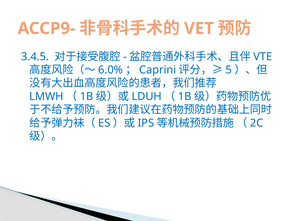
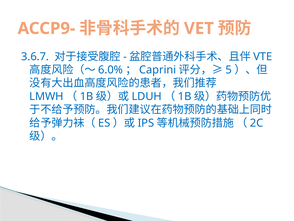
3.4.5: 3.4.5 -> 3.6.7
